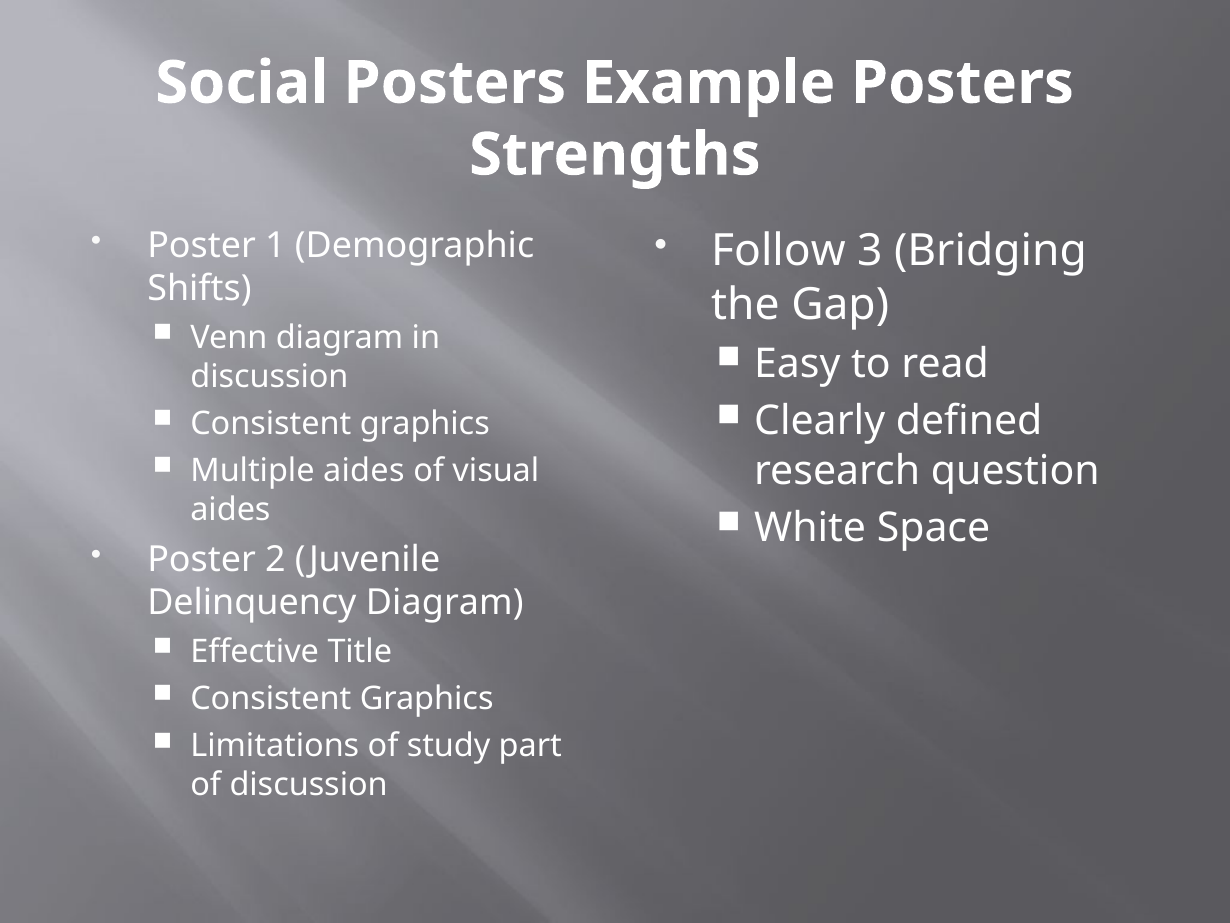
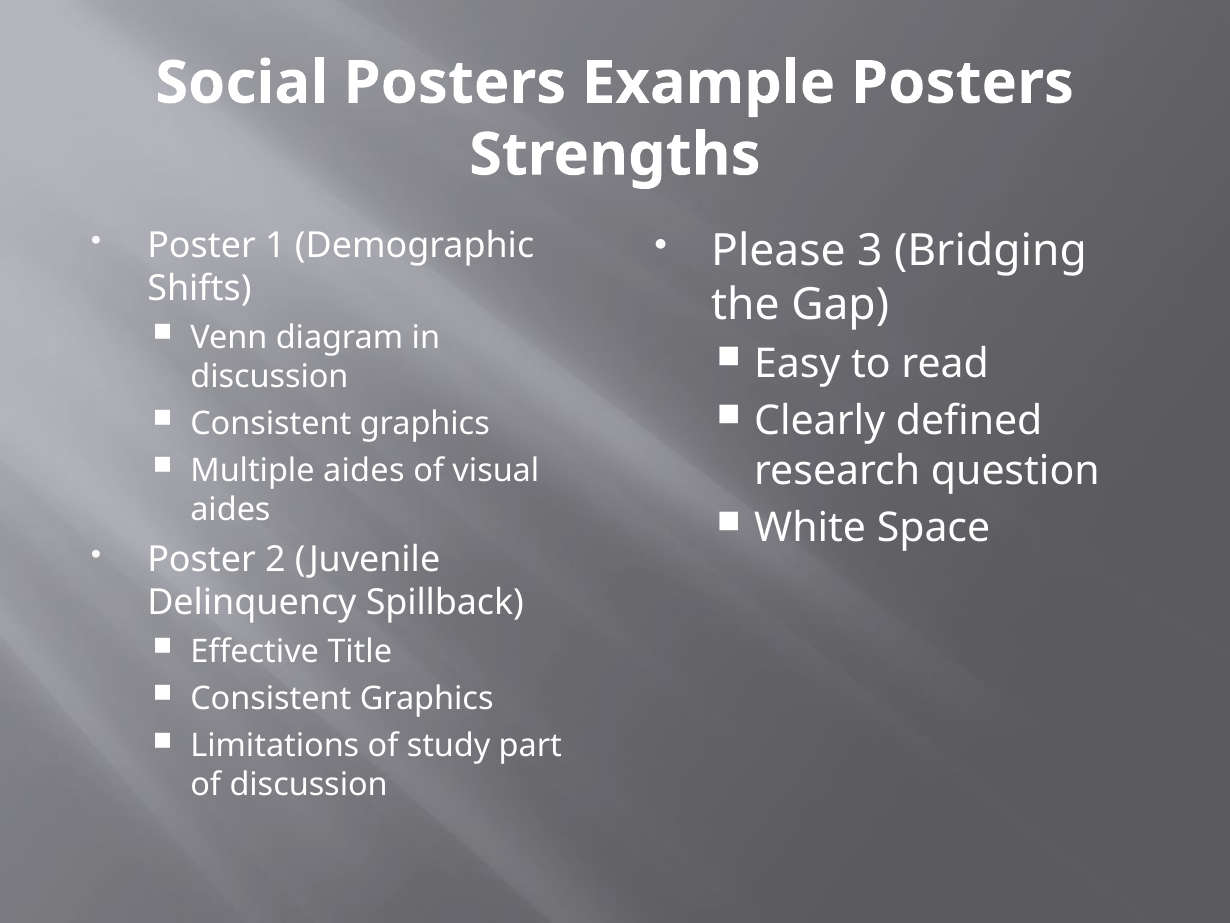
Follow: Follow -> Please
Delinquency Diagram: Diagram -> Spillback
